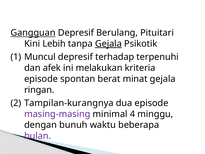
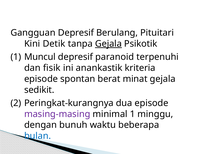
Gangguan underline: present -> none
Lebih: Lebih -> Detik
terhadap: terhadap -> paranoid
afek: afek -> fisik
melakukan: melakukan -> anankastik
ringan: ringan -> sedikit
Tampilan-kurangnya: Tampilan-kurangnya -> Peringkat-kurangnya
minimal 4: 4 -> 1
bulan colour: purple -> blue
